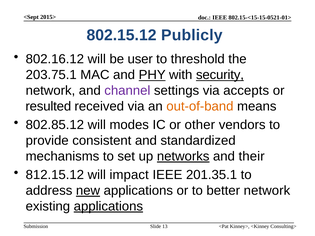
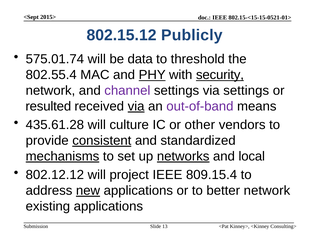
802.16.12: 802.16.12 -> 575.01.74
user: user -> data
203.75.1: 203.75.1 -> 802.55.4
via accepts: accepts -> settings
via at (136, 106) underline: none -> present
out-of-band colour: orange -> purple
802.85.12: 802.85.12 -> 435.61.28
modes: modes -> culture
consistent underline: none -> present
mechanisms underline: none -> present
their: their -> local
812.15.12: 812.15.12 -> 802.12.12
impact: impact -> project
201.35.1: 201.35.1 -> 809.15.4
applications at (108, 207) underline: present -> none
